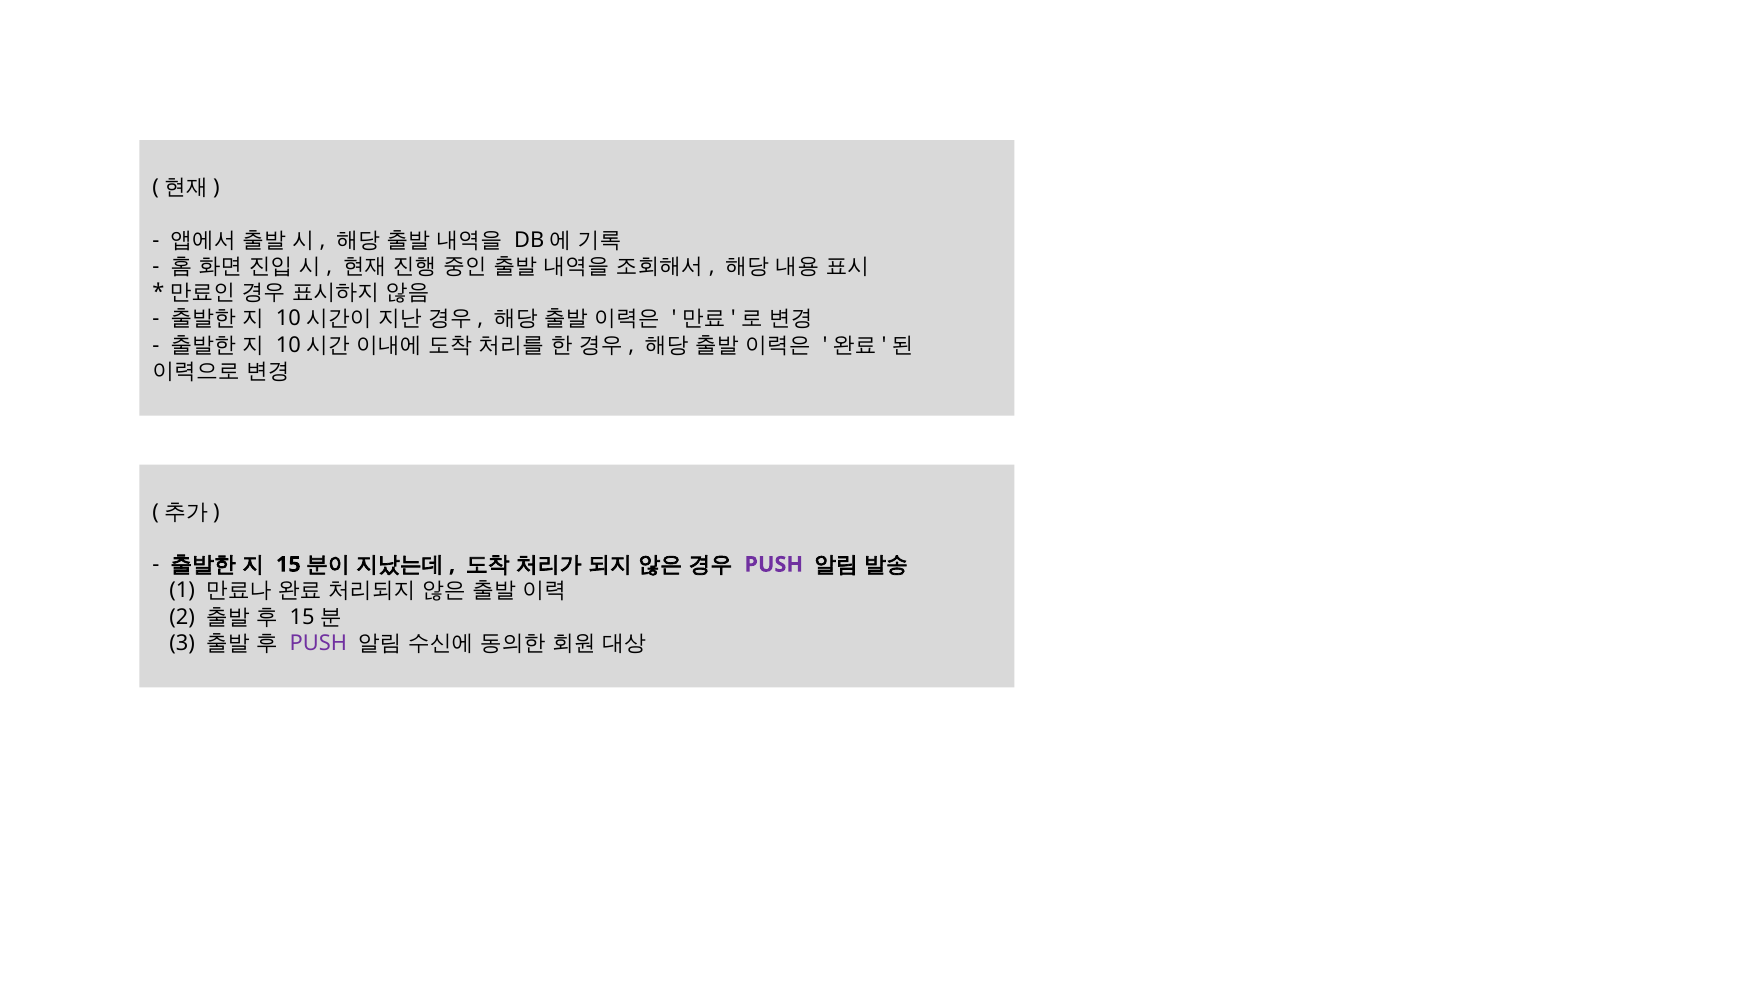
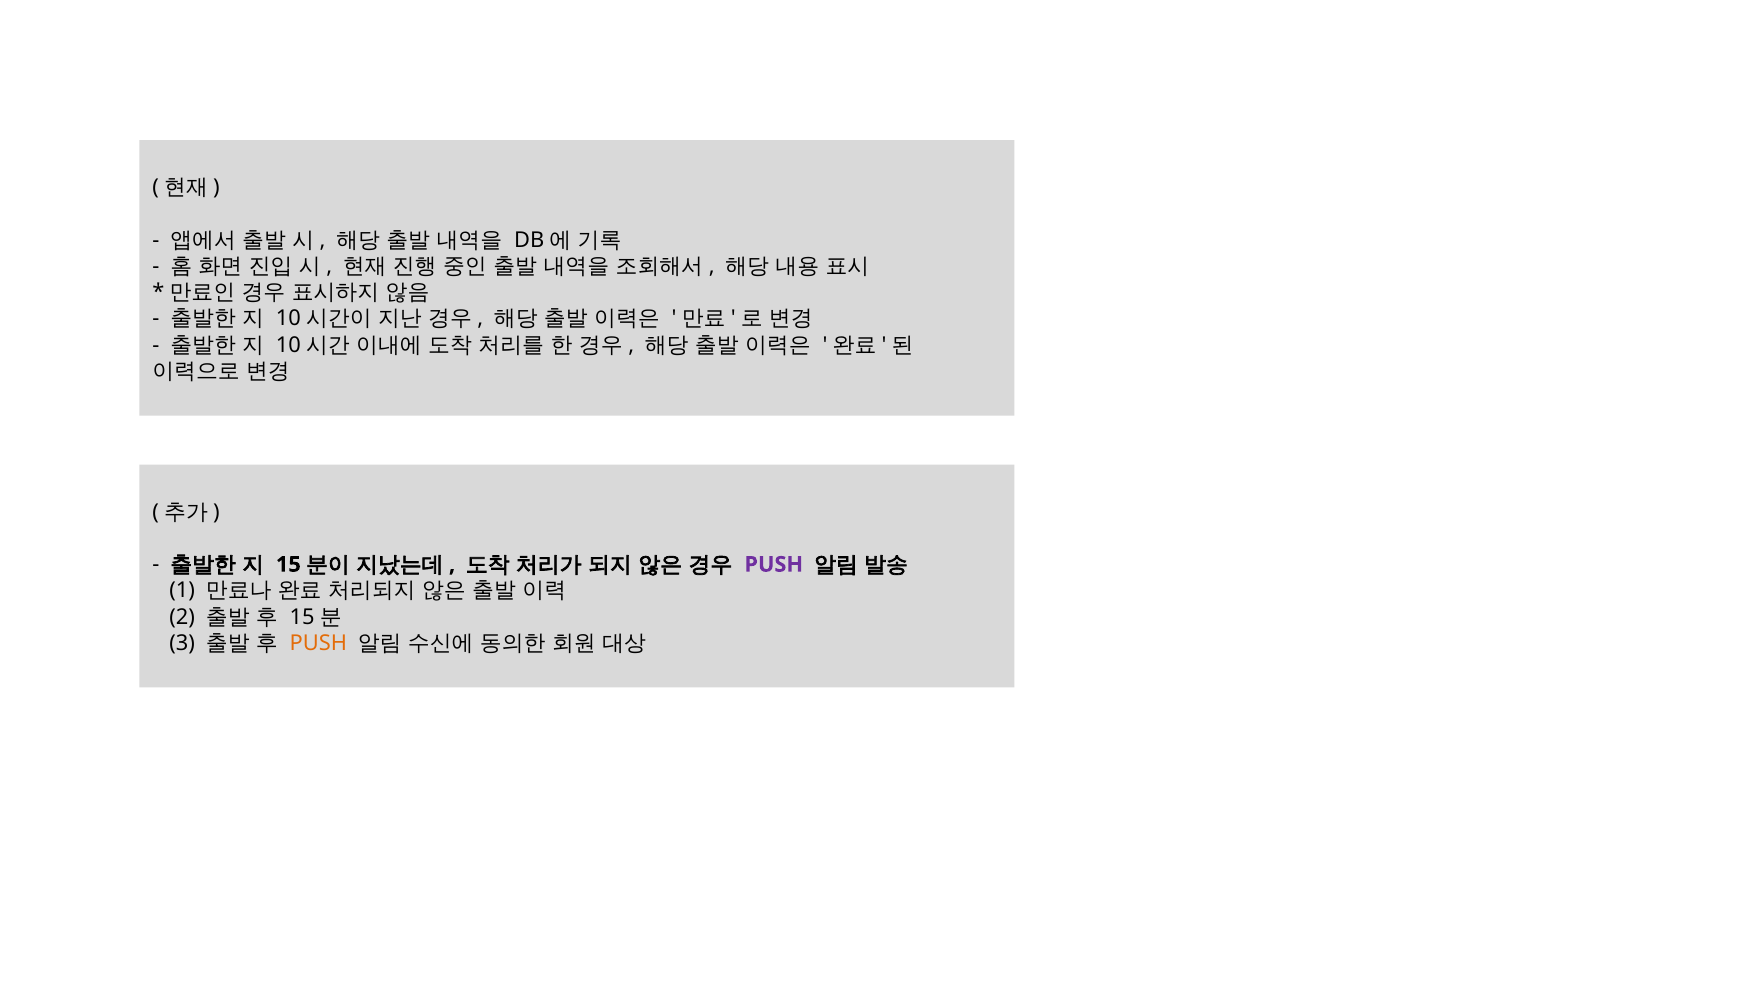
PUSH at (318, 643) colour: purple -> orange
